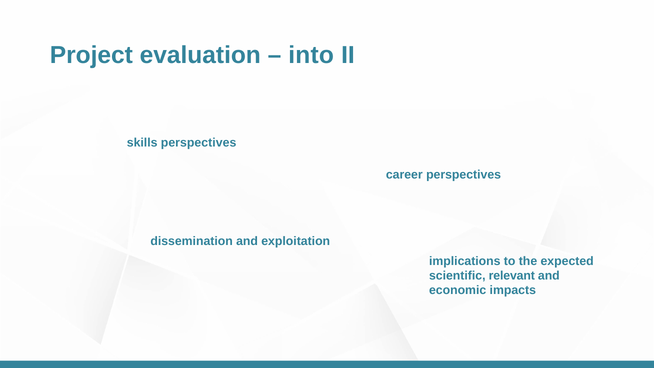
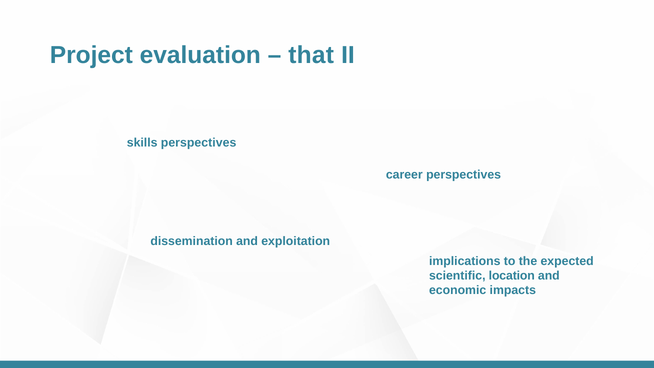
into: into -> that
relevant: relevant -> location
